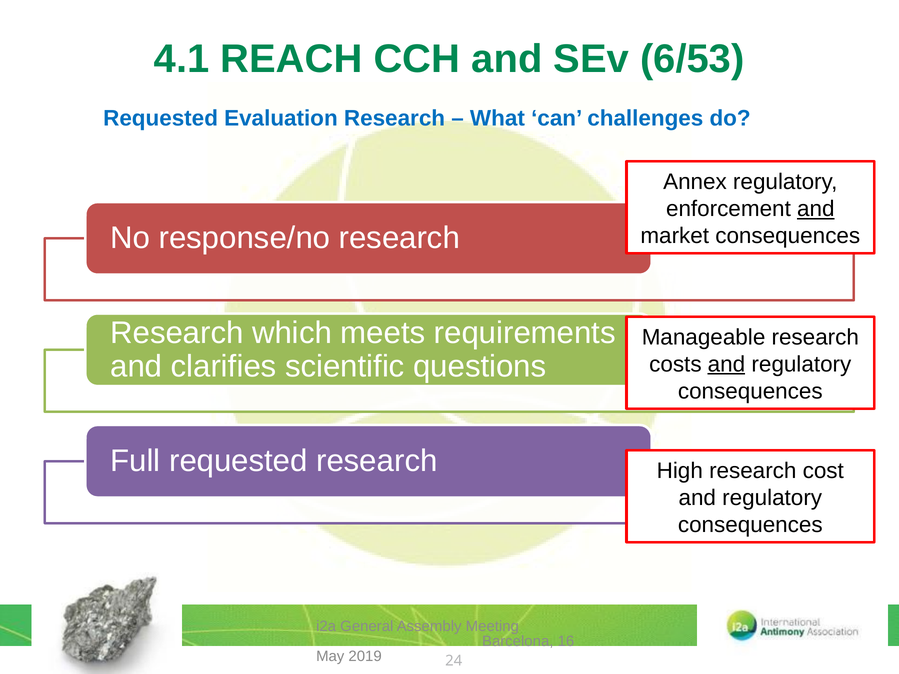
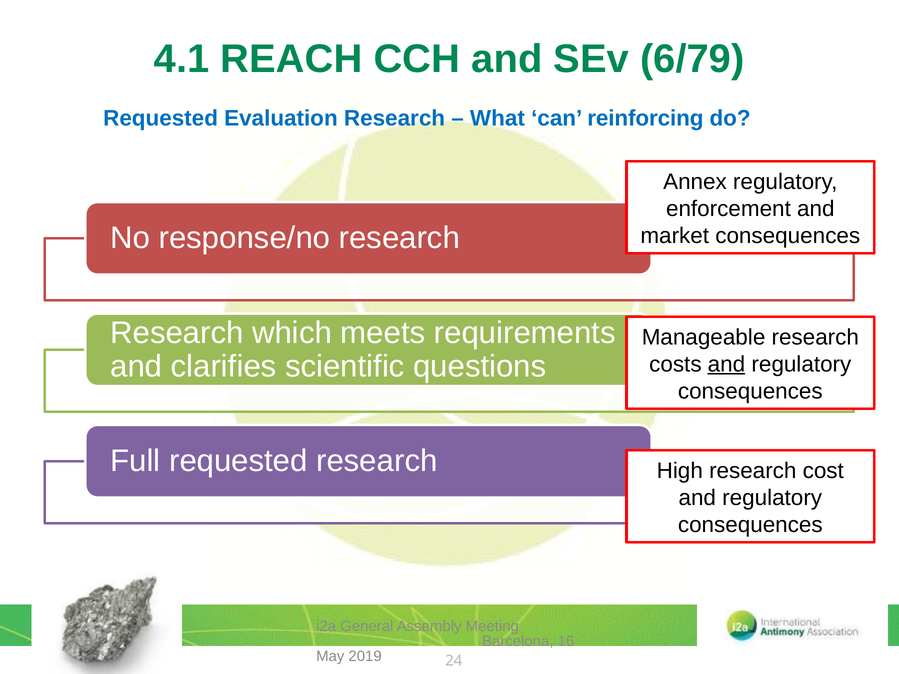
6/53: 6/53 -> 6/79
challenges: challenges -> reinforcing
and at (816, 209) underline: present -> none
